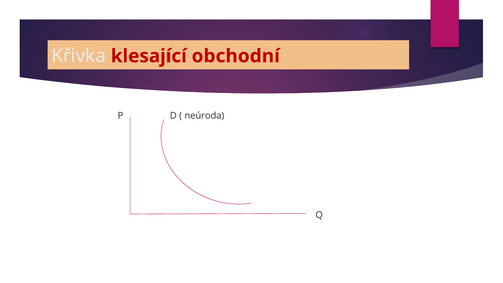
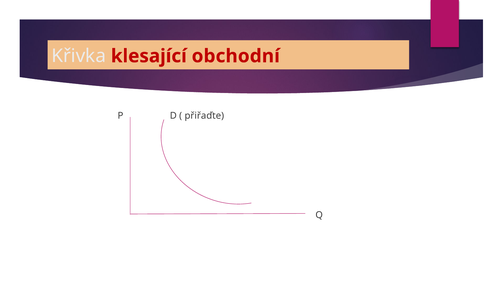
neúroda: neúroda -> přiřaďte
